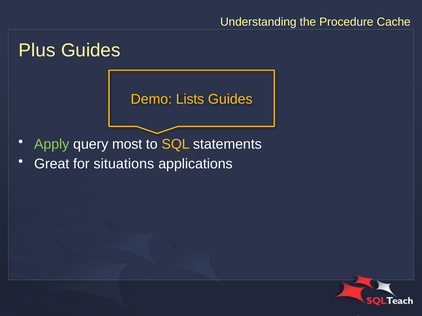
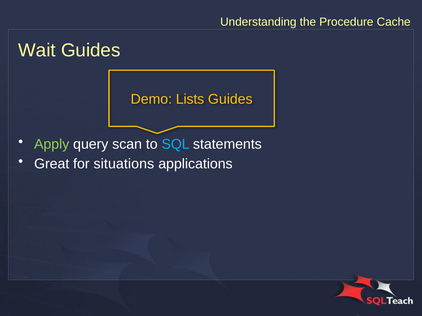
Plus: Plus -> Wait
most: most -> scan
SQL colour: yellow -> light blue
